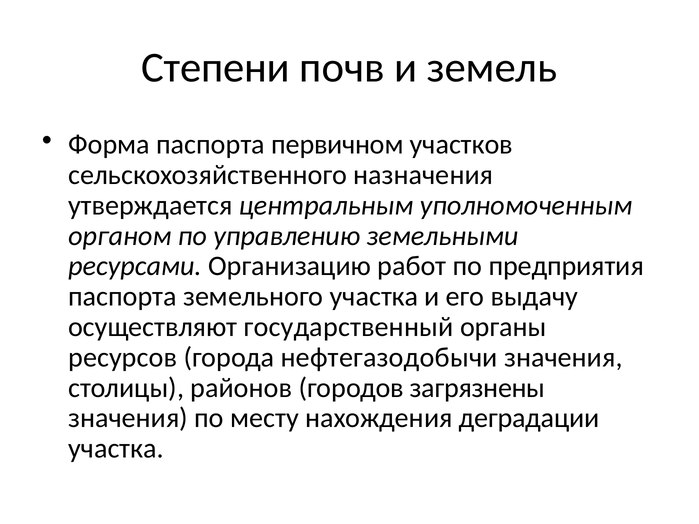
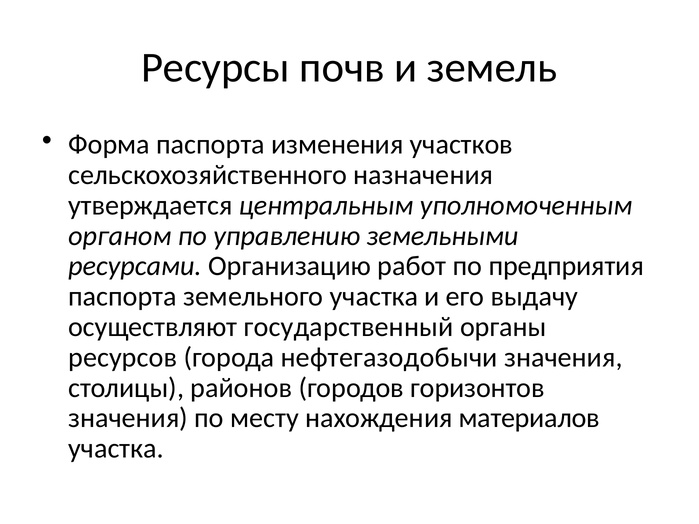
Степени: Степени -> Ресурсы
первичном: первичном -> изменения
загрязнены: загрязнены -> горизонтов
деградации: деградации -> материалов
